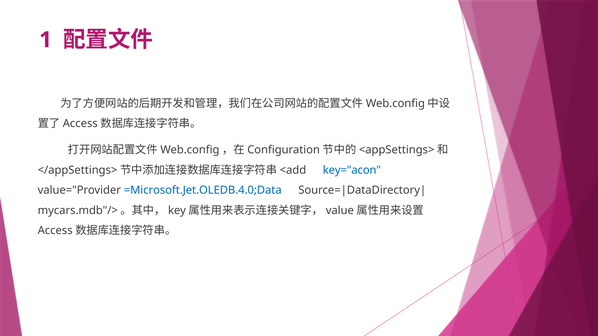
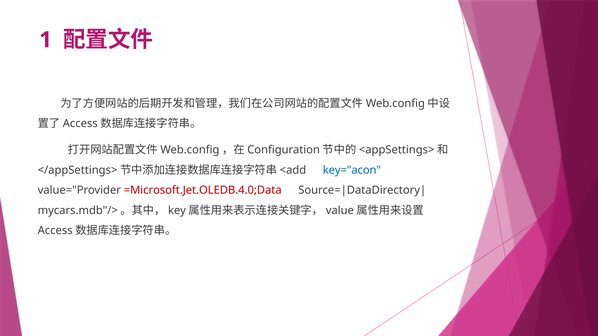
=Microsoft.Jet.OLEDB.4.0;Data colour: blue -> red
